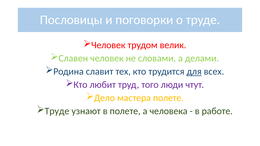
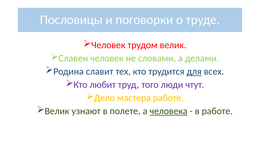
мастера полете: полете -> работе
Труде at (57, 111): Труде -> Велик
человека underline: none -> present
